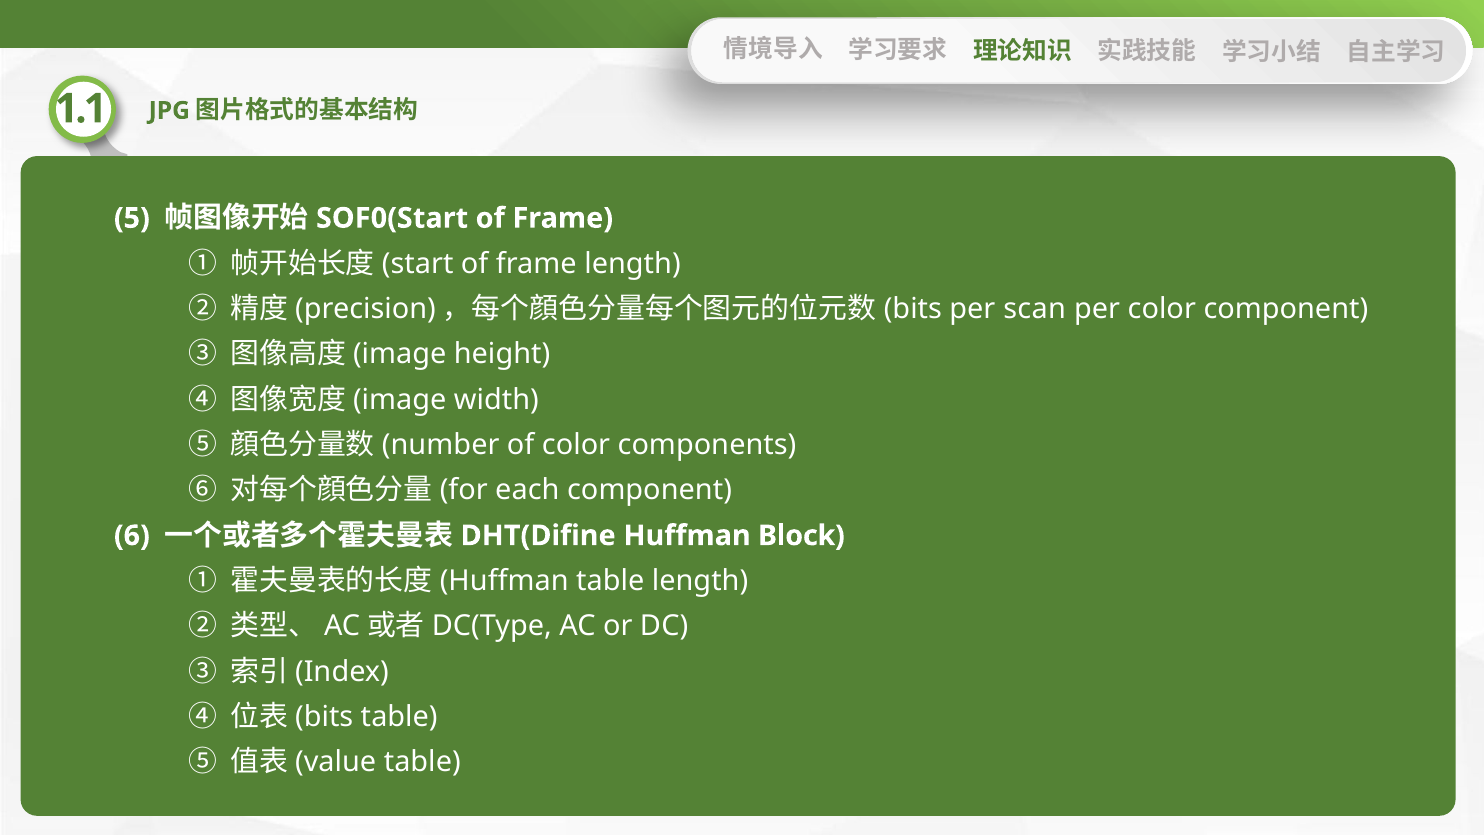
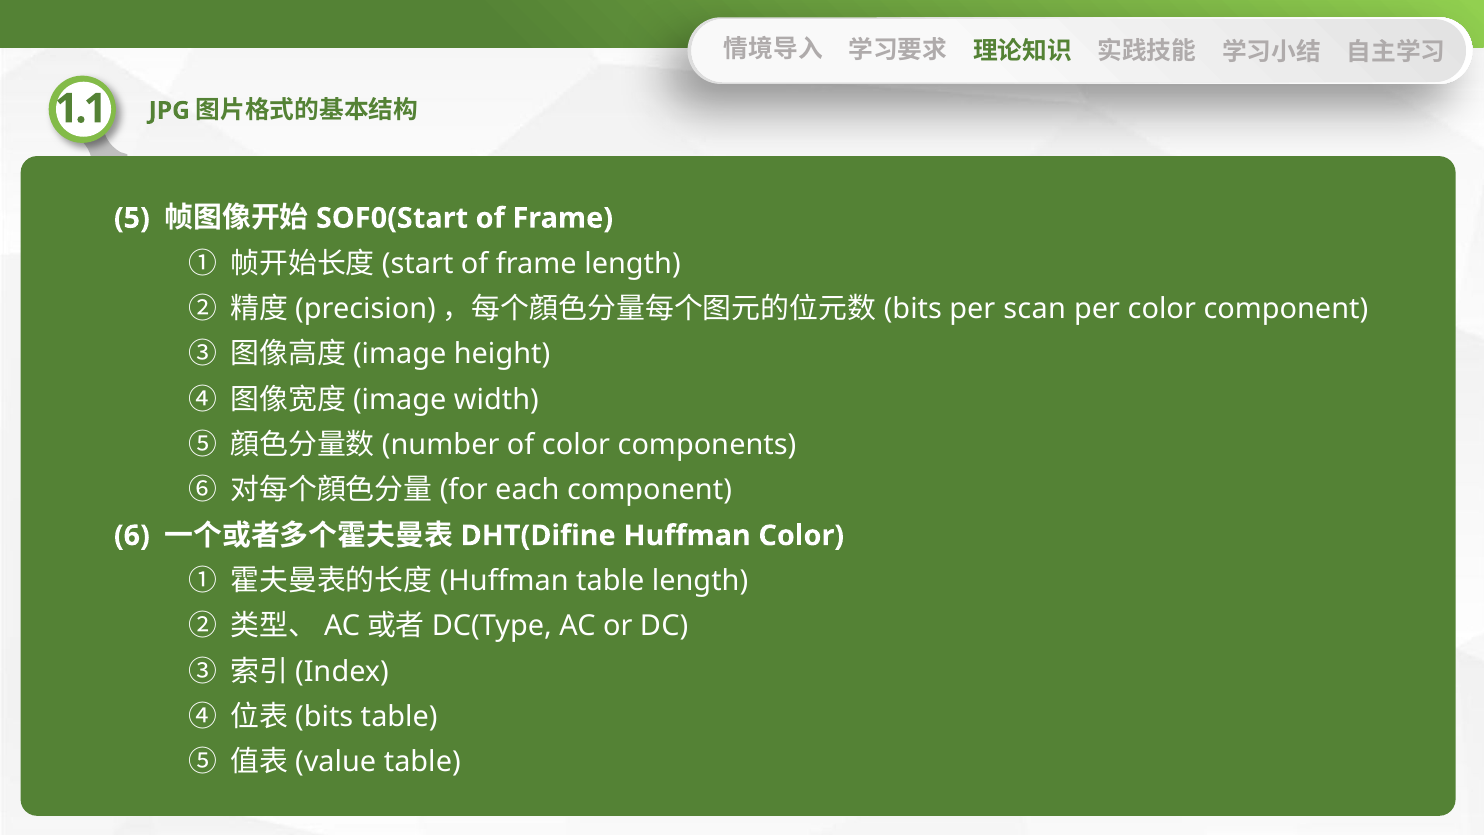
Huffman Block: Block -> Color
